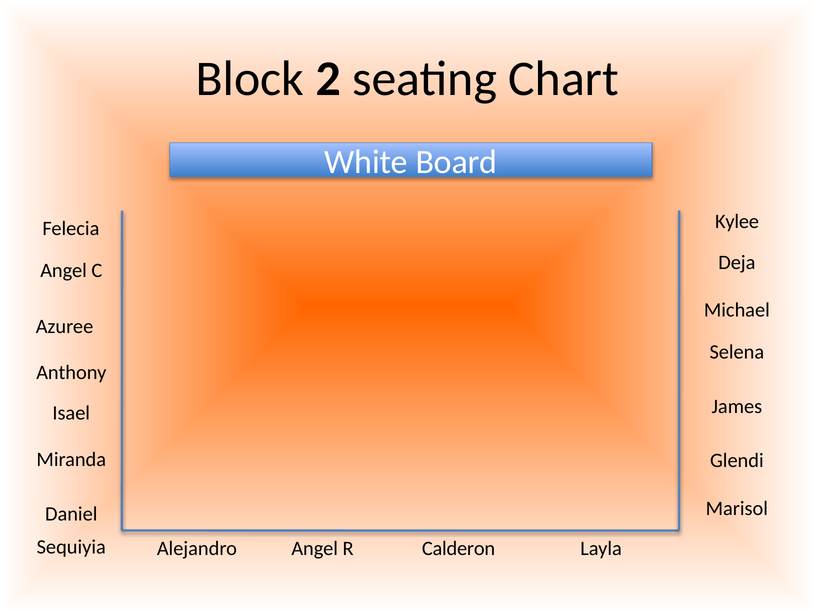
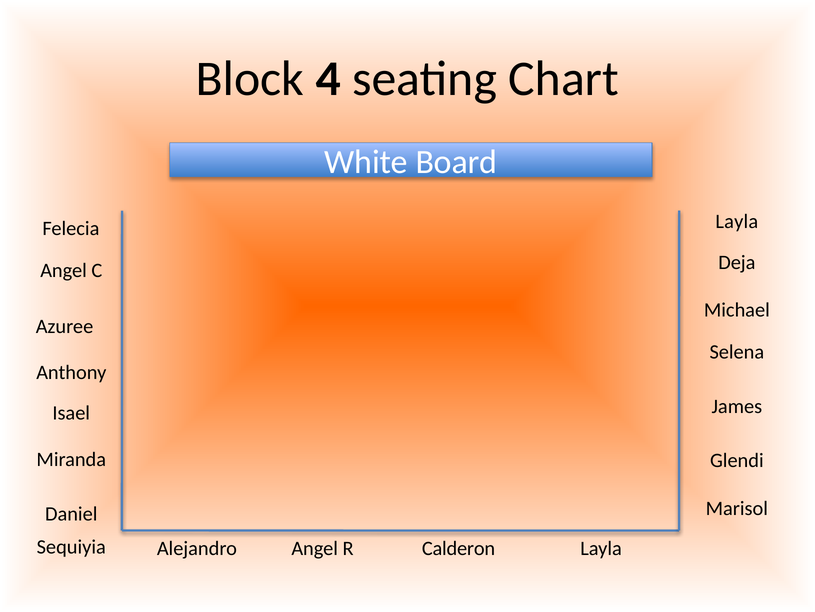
2: 2 -> 4
Kylee at (737, 221): Kylee -> Layla
